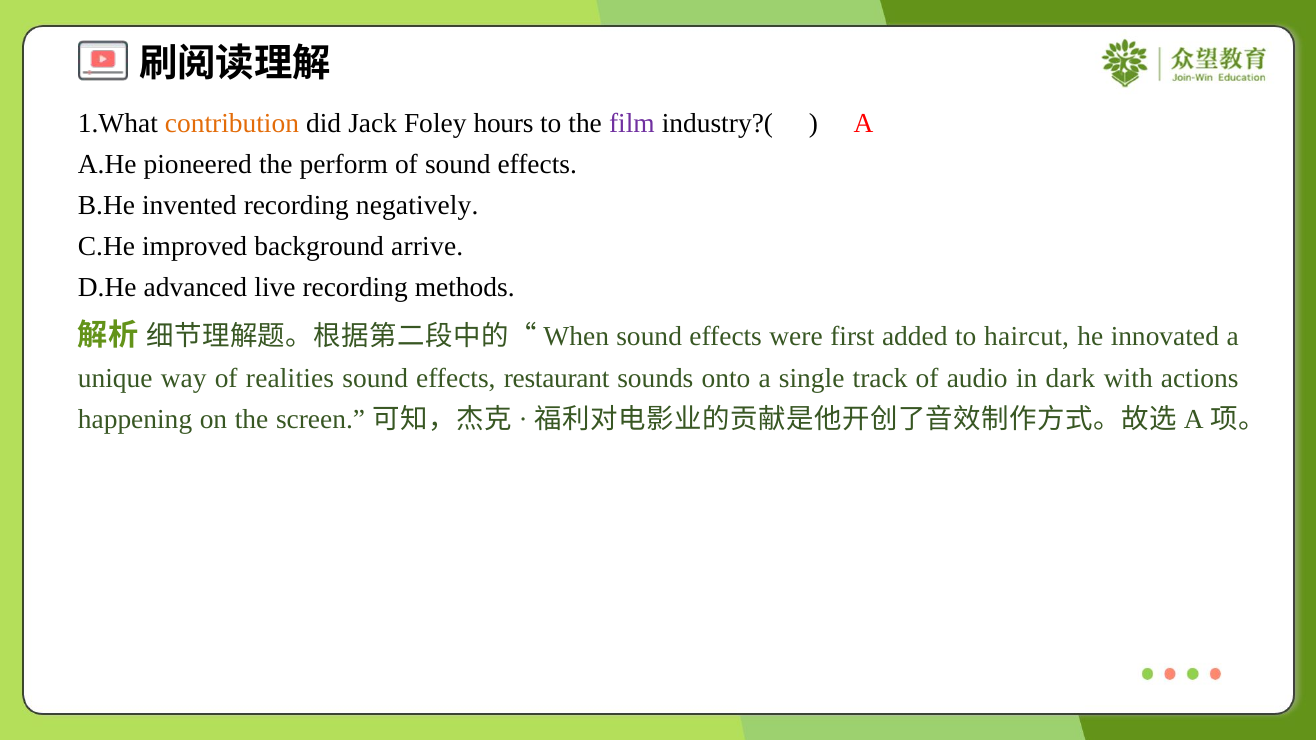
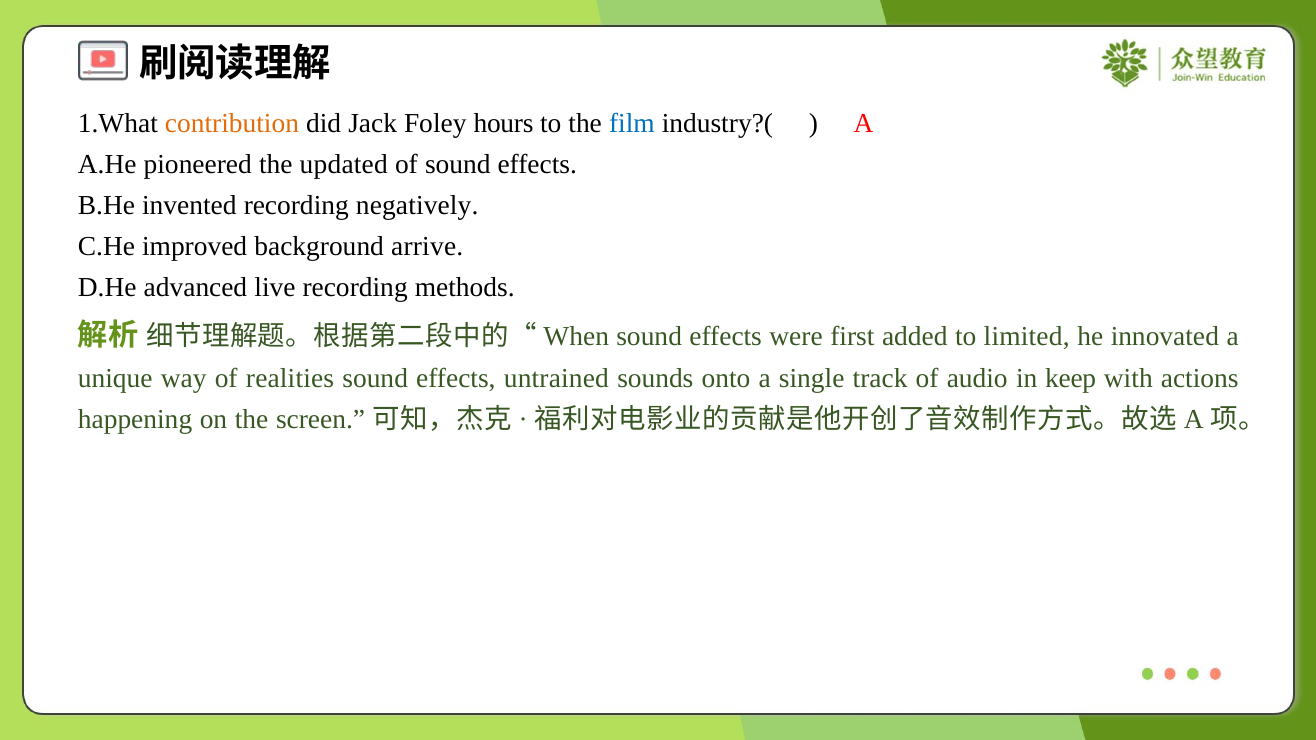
film colour: purple -> blue
perform: perform -> updated
haircut: haircut -> limited
restaurant: restaurant -> untrained
dark: dark -> keep
